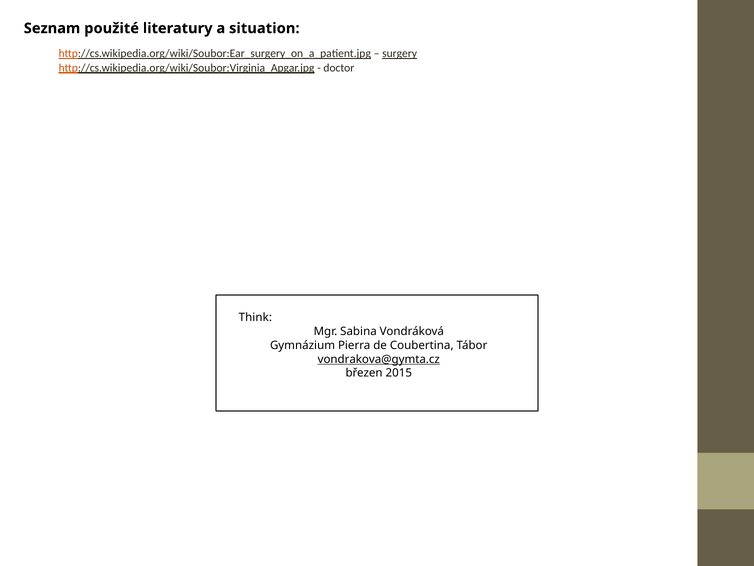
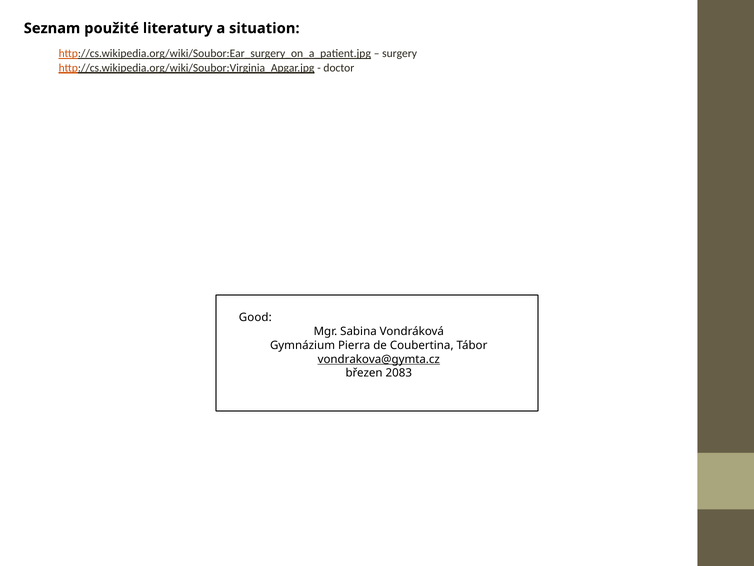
surgery underline: present -> none
Think: Think -> Good
2015: 2015 -> 2083
